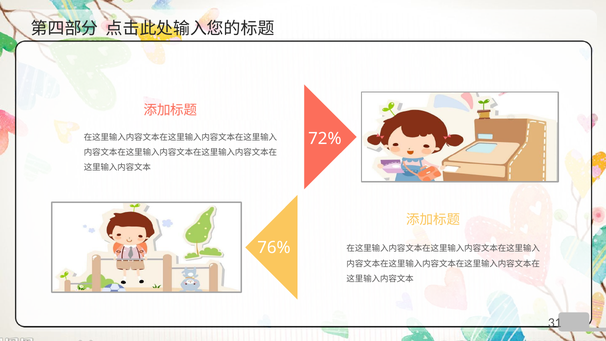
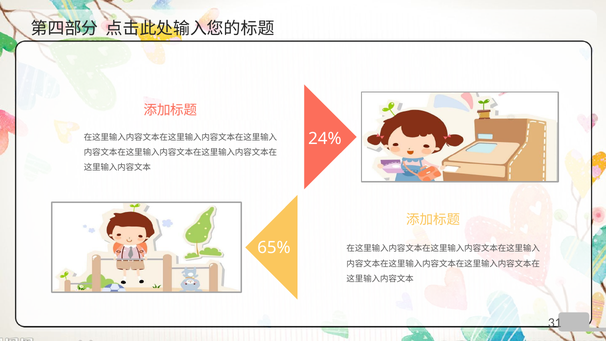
72%: 72% -> 24%
76%: 76% -> 65%
